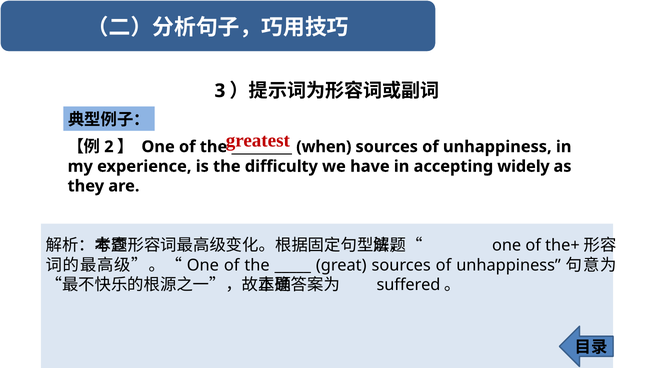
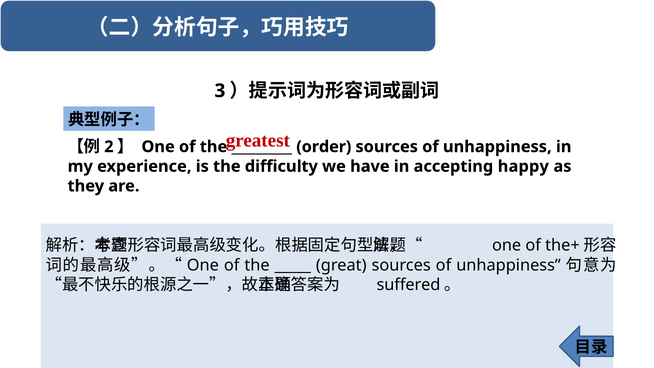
when: when -> order
widely: widely -> happy
